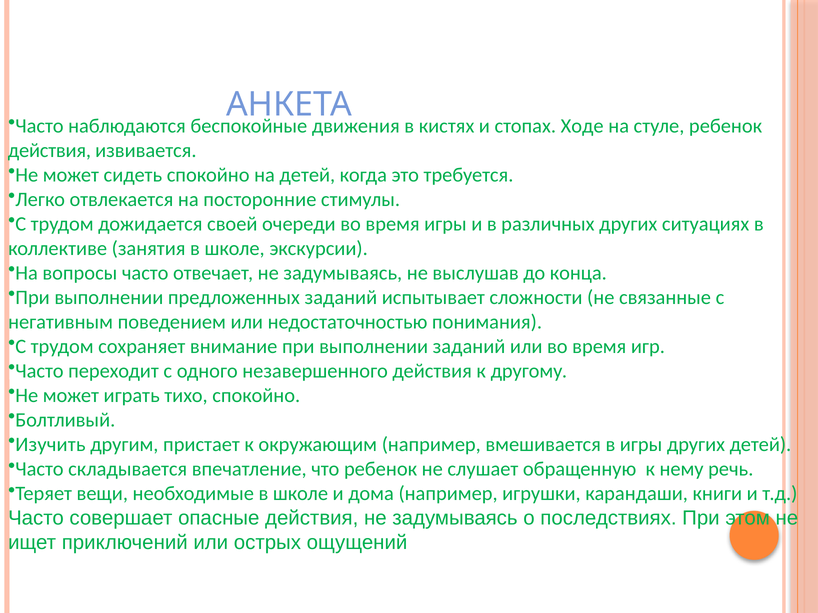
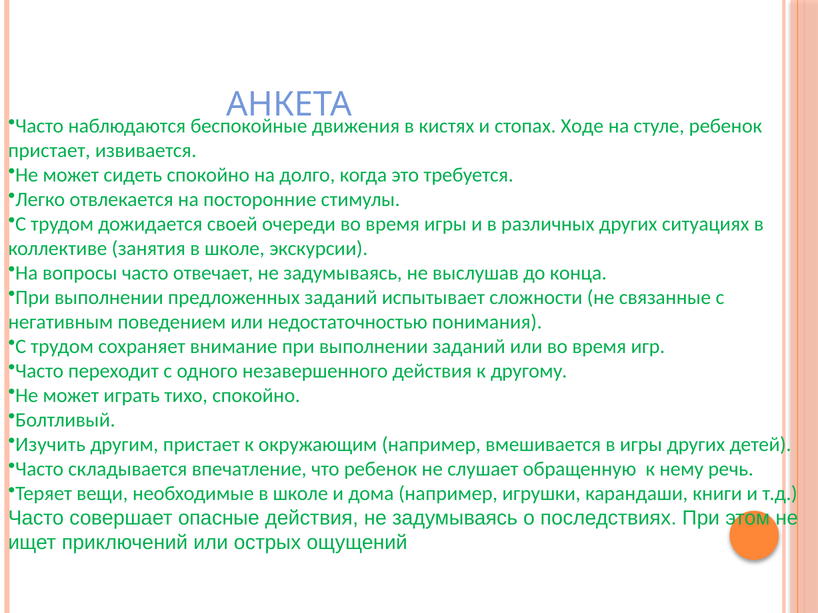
действия at (49, 150): действия -> пристает
на детей: детей -> долго
